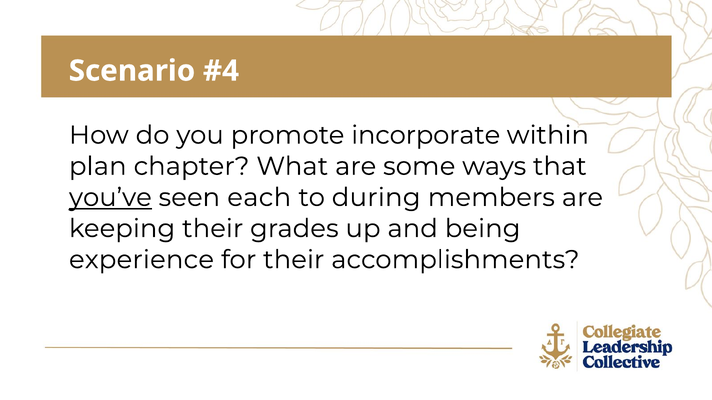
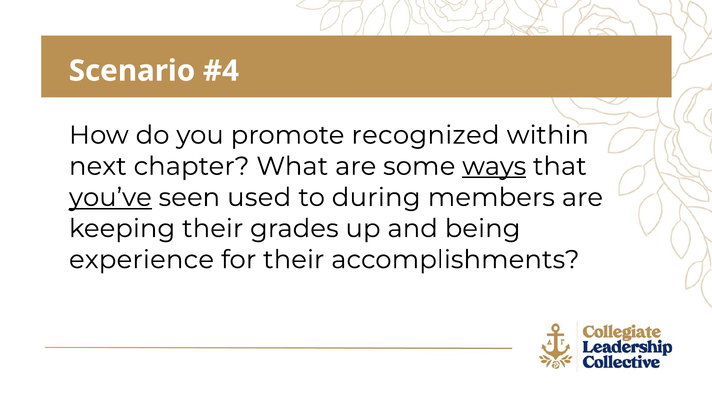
incorporate: incorporate -> recognized
plan: plan -> next
ways underline: none -> present
each: each -> used
